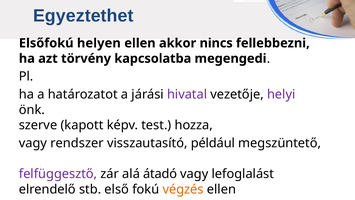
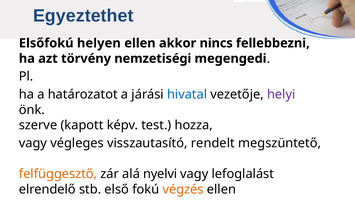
kapcsolatba: kapcsolatba -> nemzetiségi
hivatal colour: purple -> blue
rendszer: rendszer -> végleges
például: például -> rendelt
felfüggesztő colour: purple -> orange
átadó: átadó -> nyelvi
